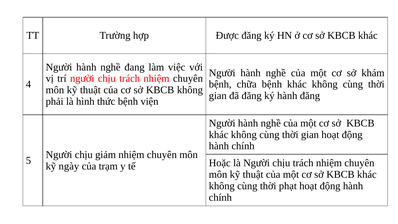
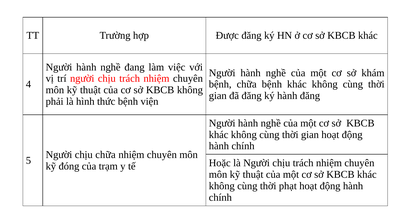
chịu giảm: giảm -> chữa
ngày: ngày -> đóng
